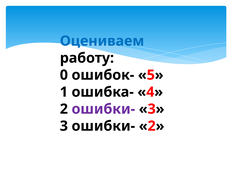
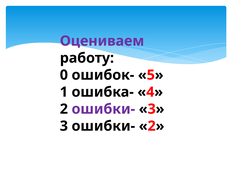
Оцениваем colour: blue -> purple
